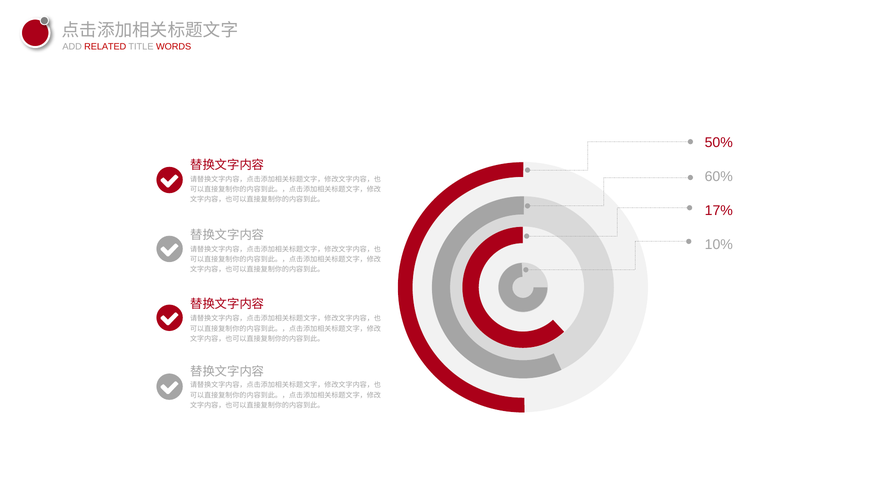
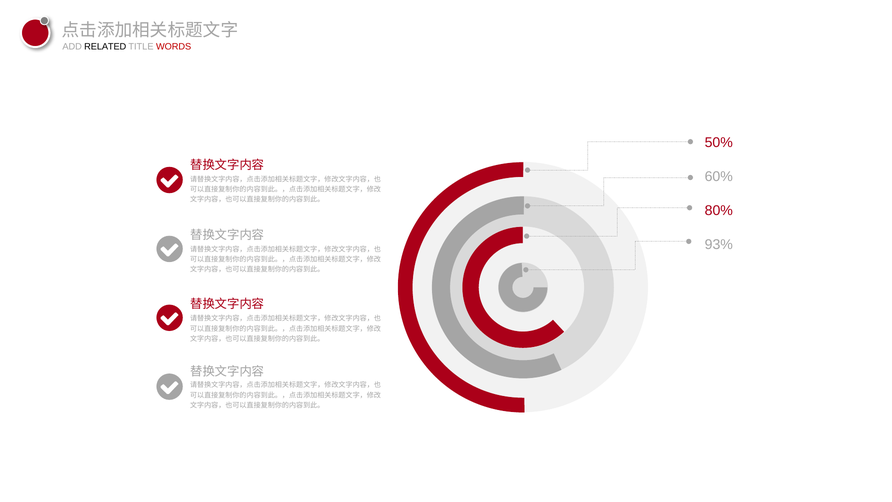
RELATED colour: red -> black
17%: 17% -> 80%
10%: 10% -> 93%
